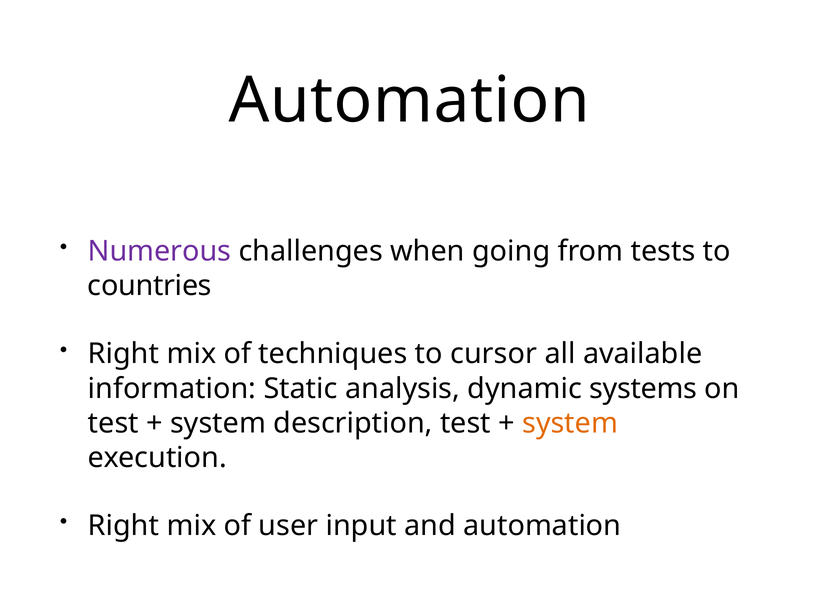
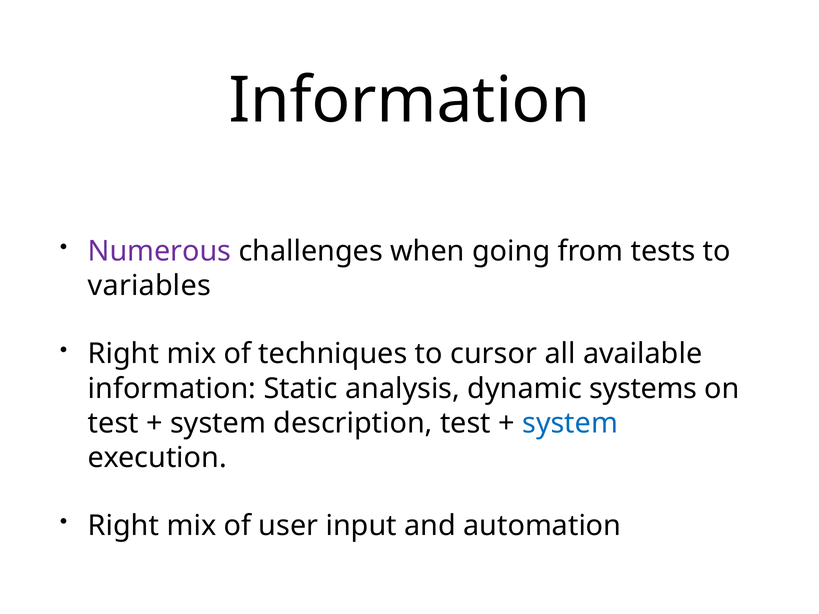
Automation at (409, 100): Automation -> Information
countries: countries -> variables
system at (570, 423) colour: orange -> blue
